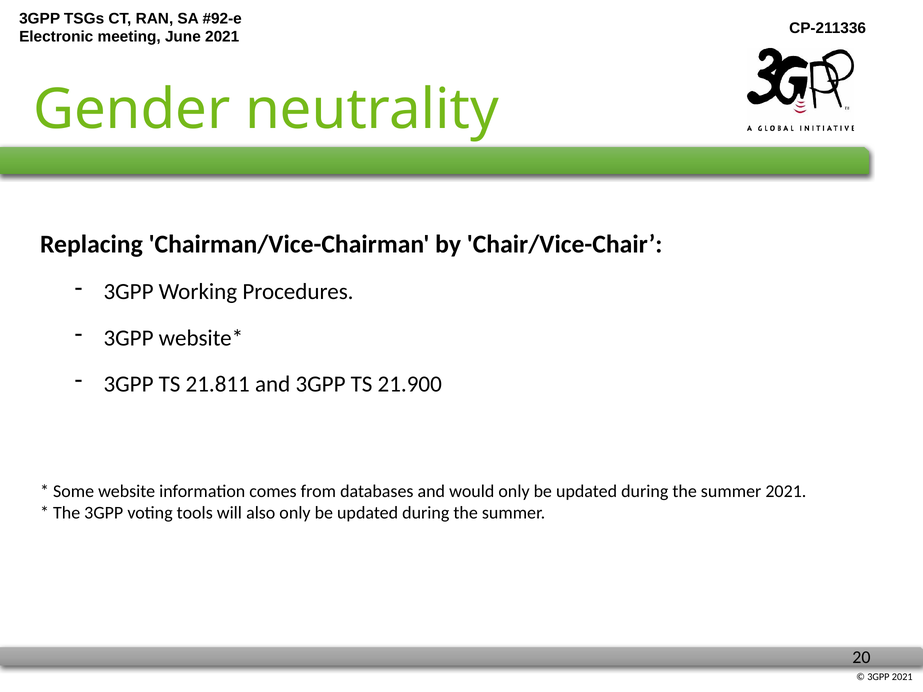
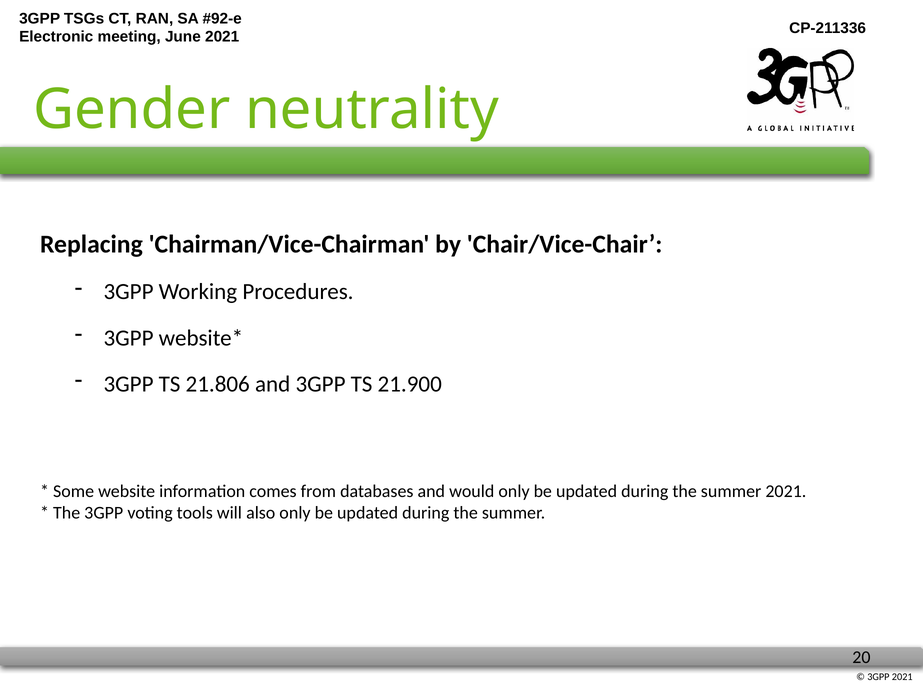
21.811: 21.811 -> 21.806
